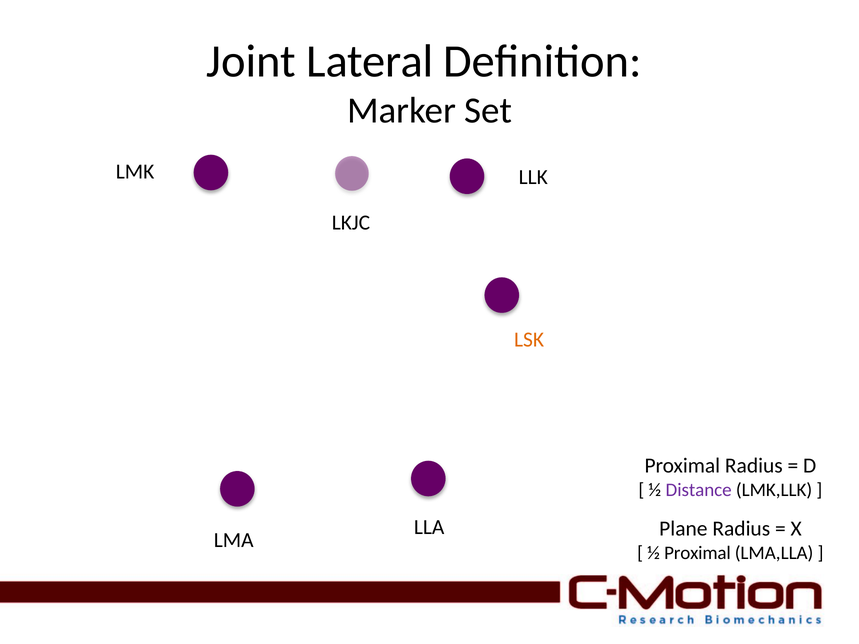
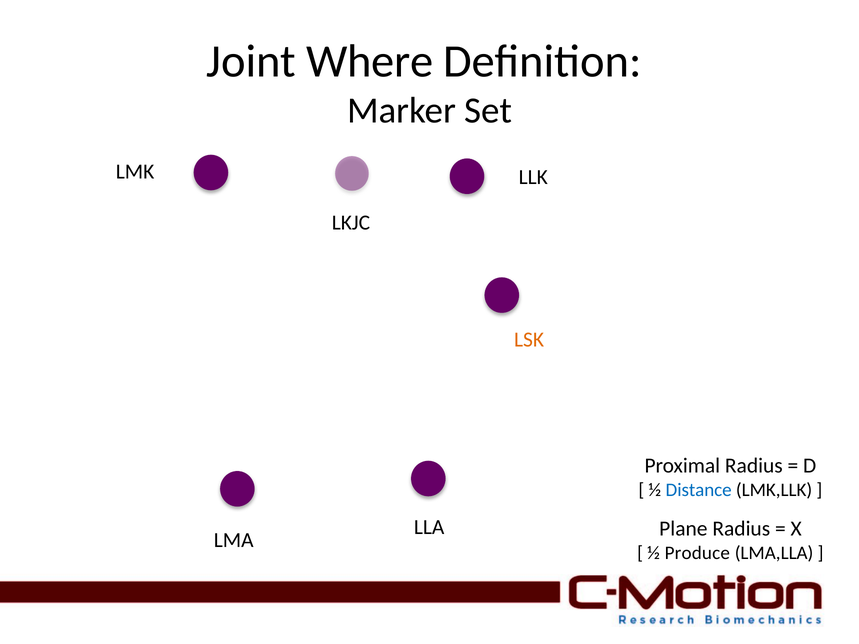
Lateral: Lateral -> Where
Distance colour: purple -> blue
½ Proximal: Proximal -> Produce
